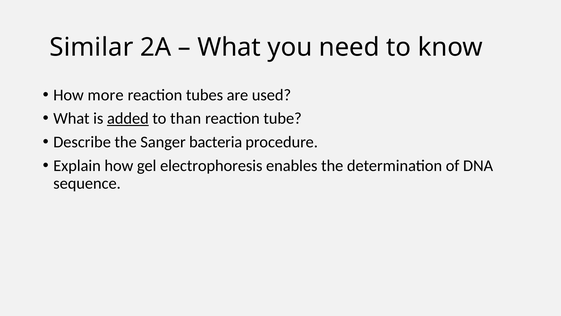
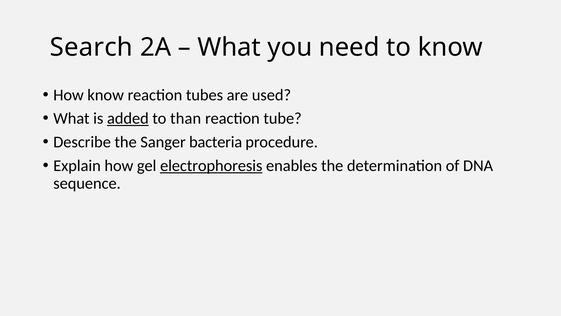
Similar: Similar -> Search
How more: more -> know
electrophoresis underline: none -> present
